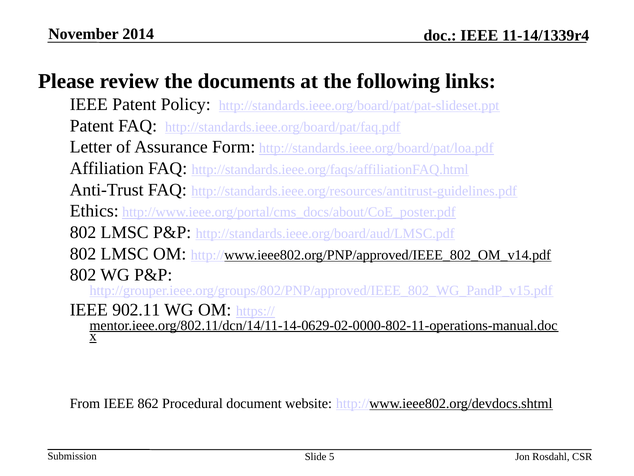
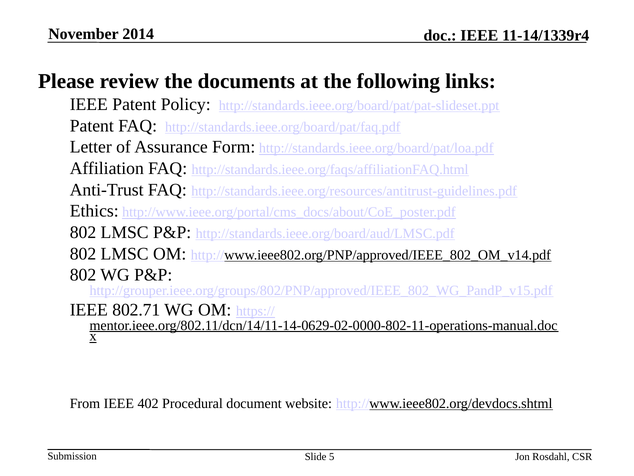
902.11: 902.11 -> 802.71
862: 862 -> 402
